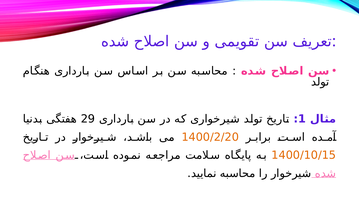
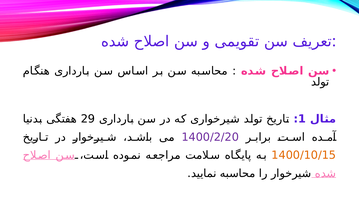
1400/2/20 colour: orange -> purple
